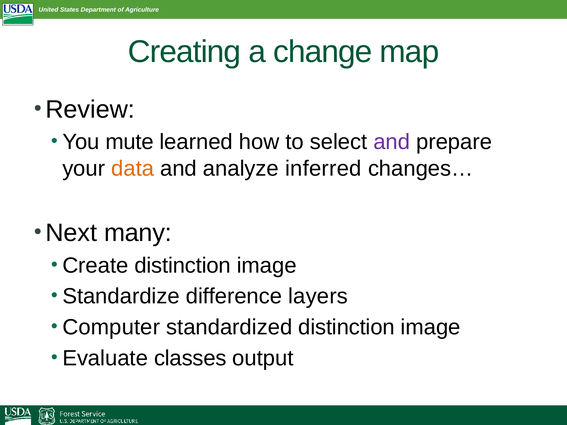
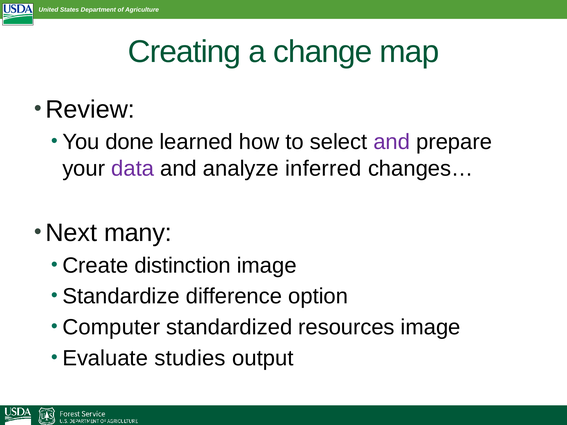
mute: mute -> done
data colour: orange -> purple
layers: layers -> option
standardized distinction: distinction -> resources
classes: classes -> studies
